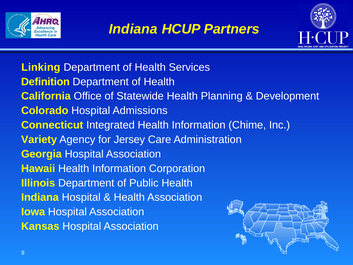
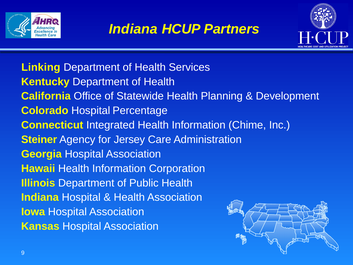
Definition: Definition -> Kentucky
Admissions: Admissions -> Percentage
Variety: Variety -> Steiner
